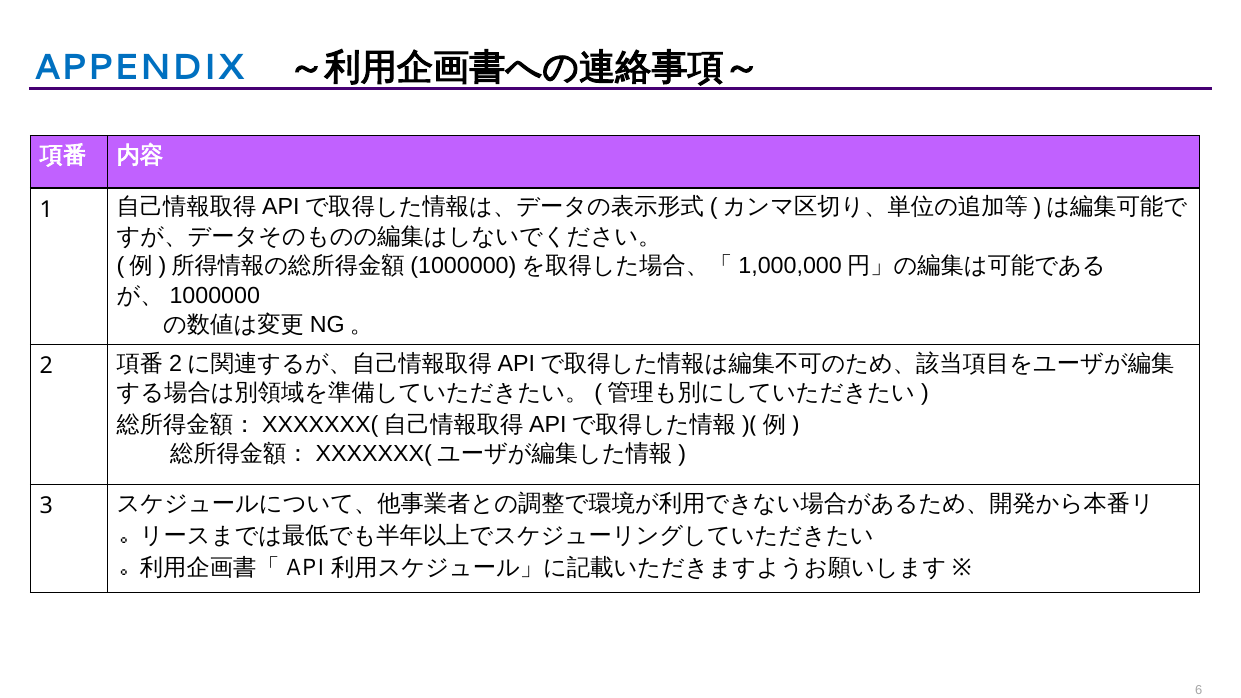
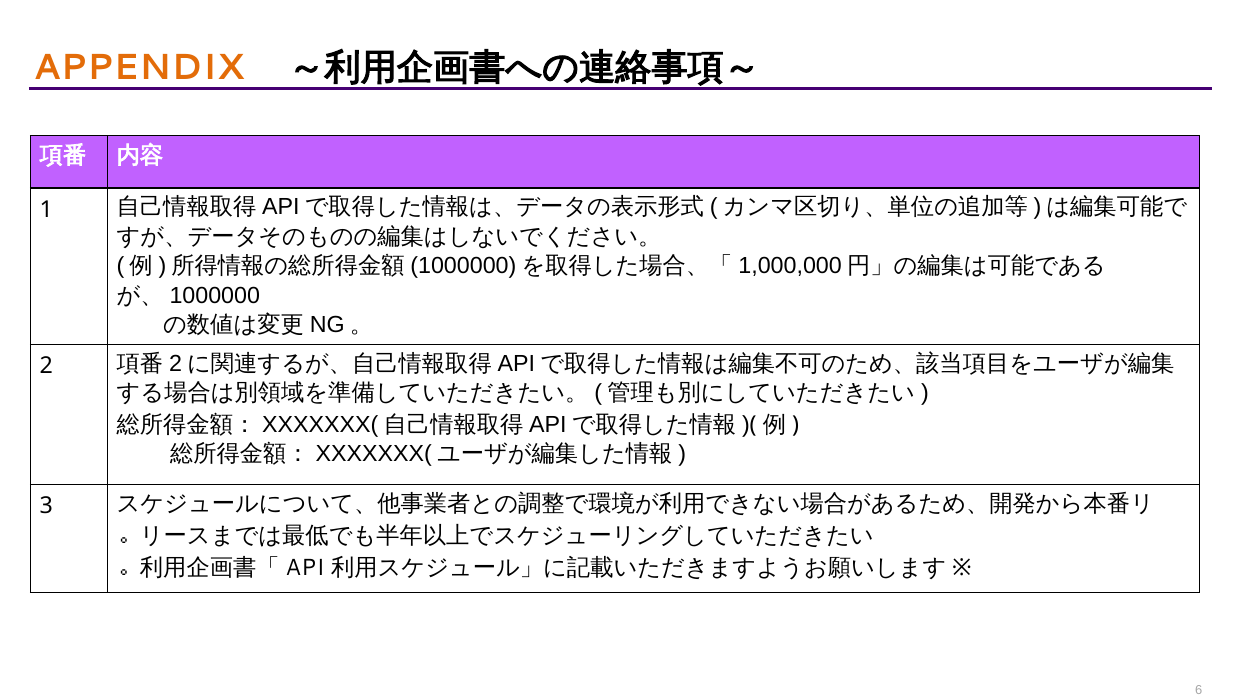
APPENDIX colour: blue -> orange
